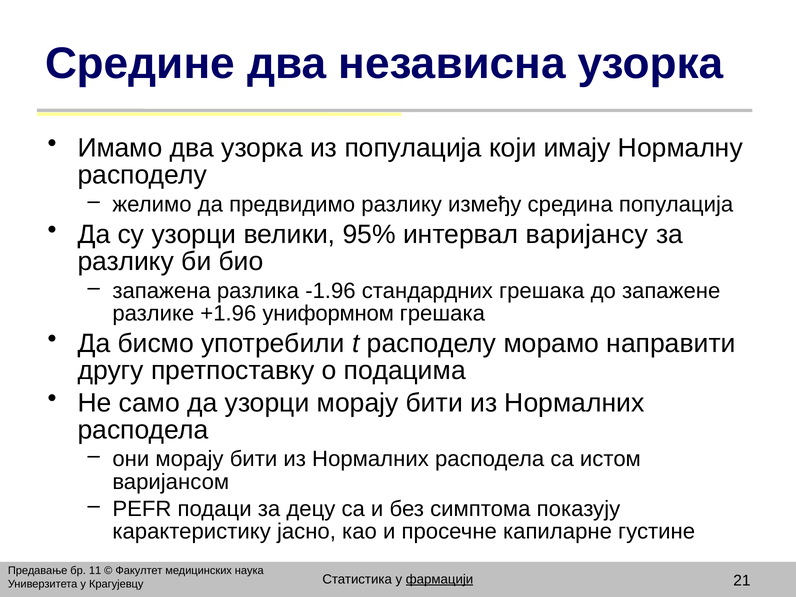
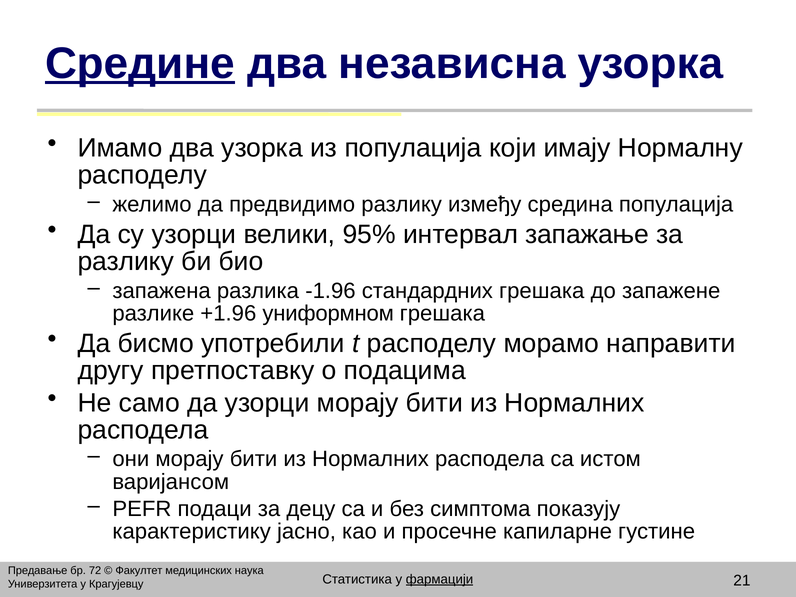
Средине underline: none -> present
варијансу: варијансу -> запажање
11: 11 -> 72
